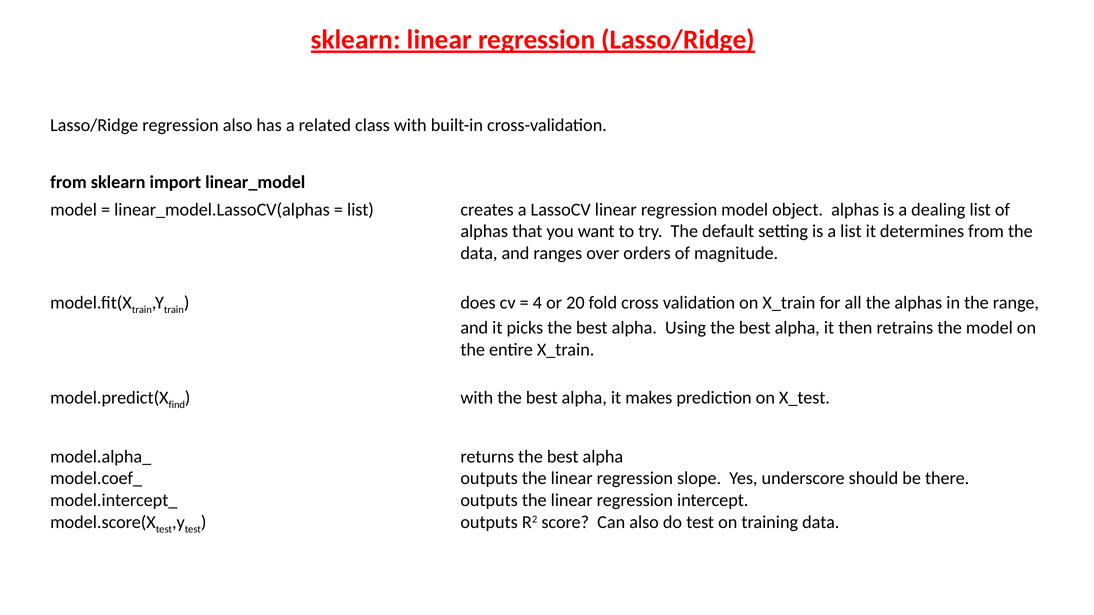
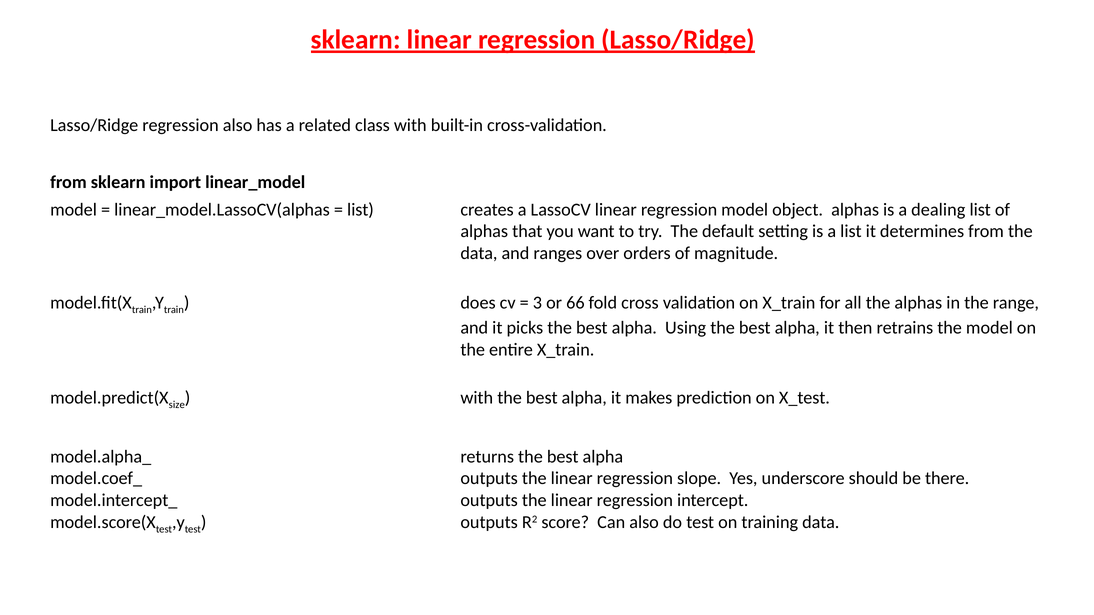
4: 4 -> 3
20: 20 -> 66
find: find -> size
